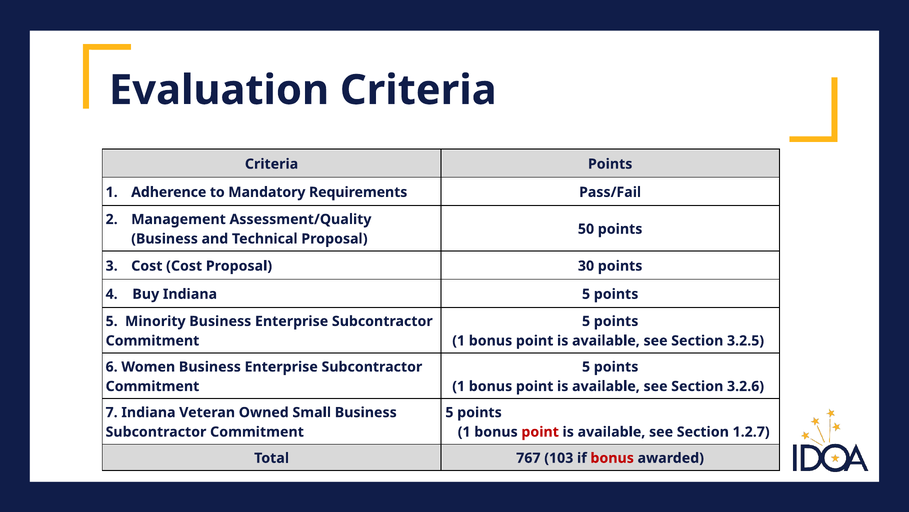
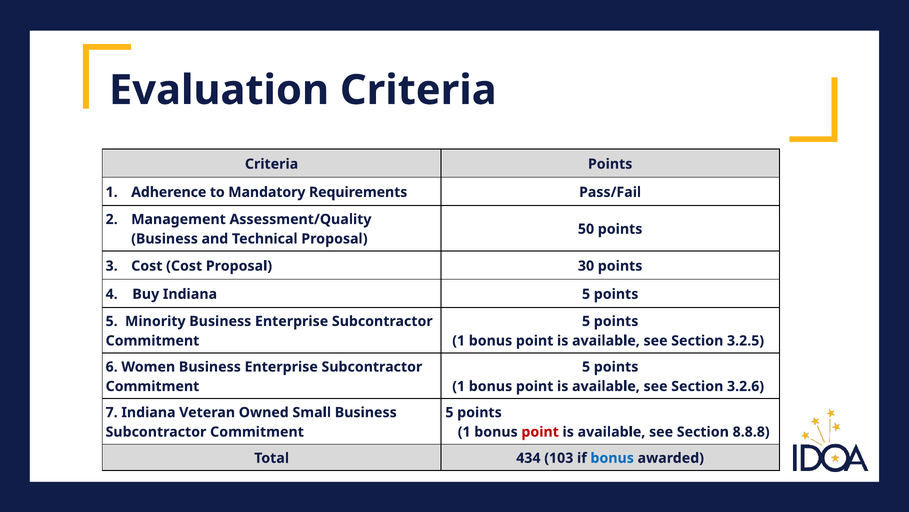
1.2.7: 1.2.7 -> 8.8.8
767: 767 -> 434
bonus at (612, 458) colour: red -> blue
